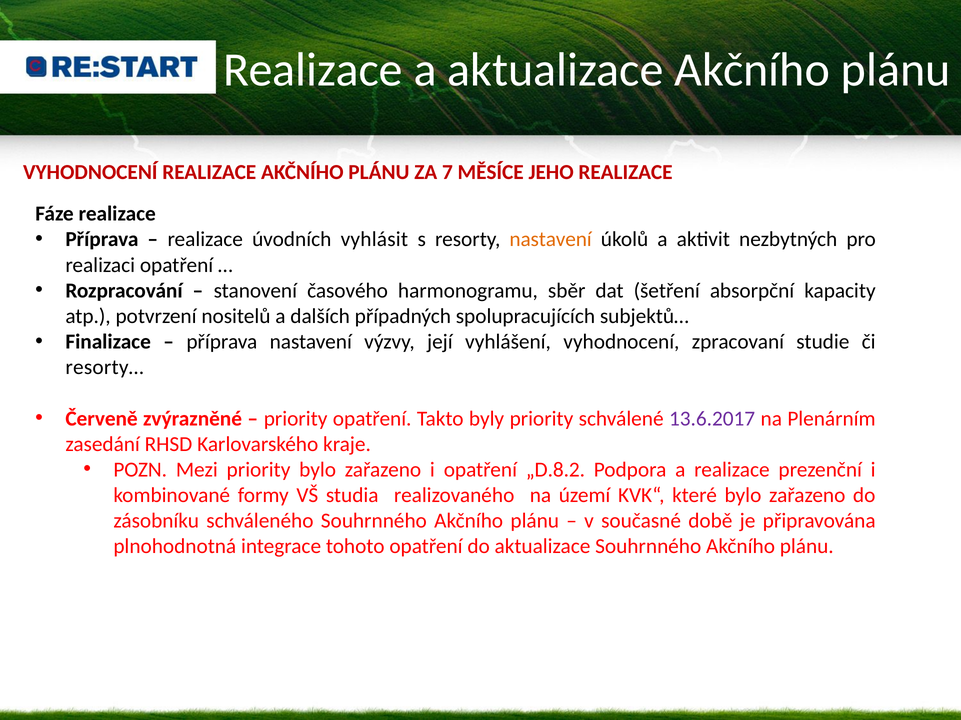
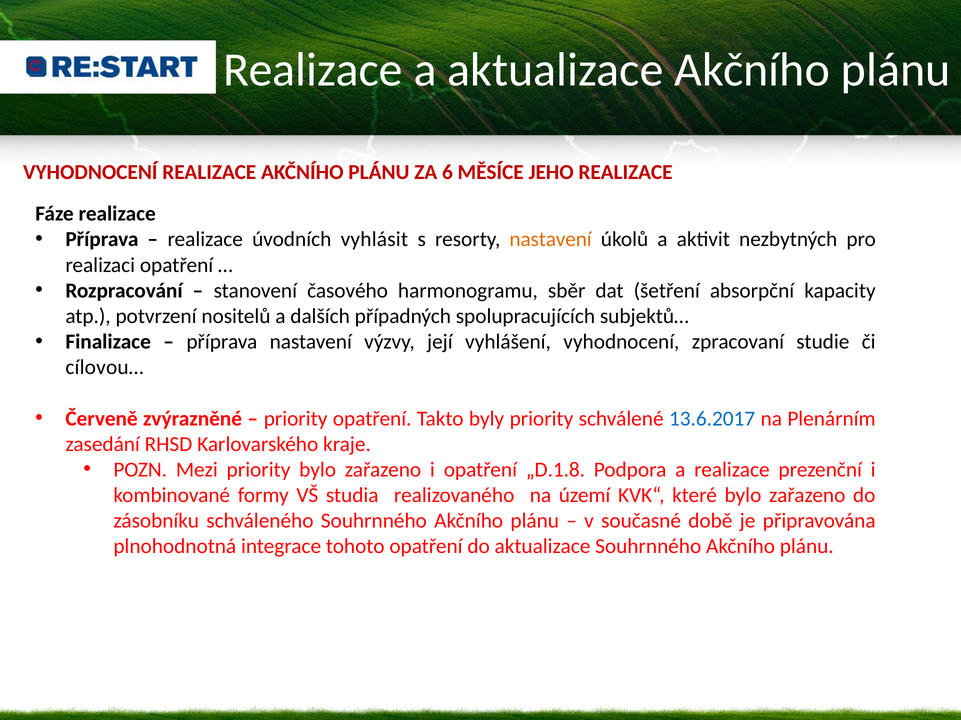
7: 7 -> 6
resorty…: resorty… -> cílovou…
13.6.2017 colour: purple -> blue
„D.8.2: „D.8.2 -> „D.1.8
